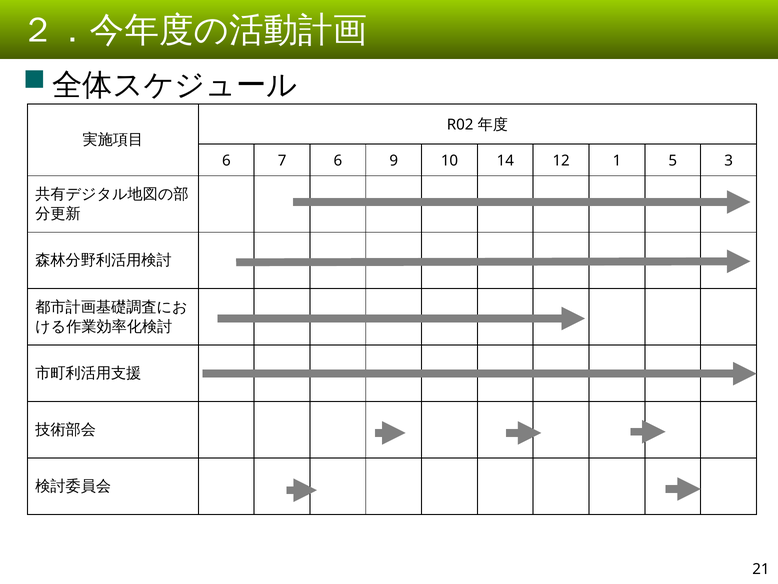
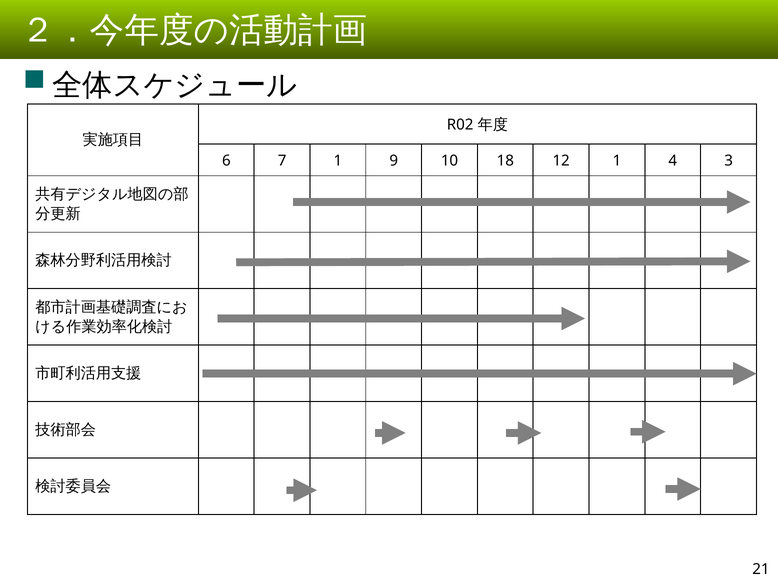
7 6: 6 -> 1
14: 14 -> 18
5: 5 -> 4
